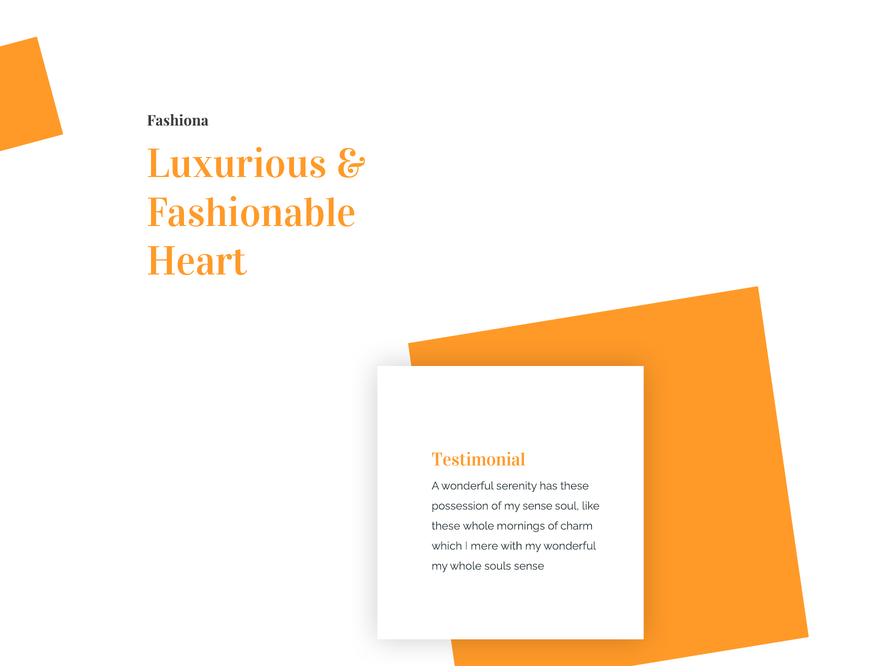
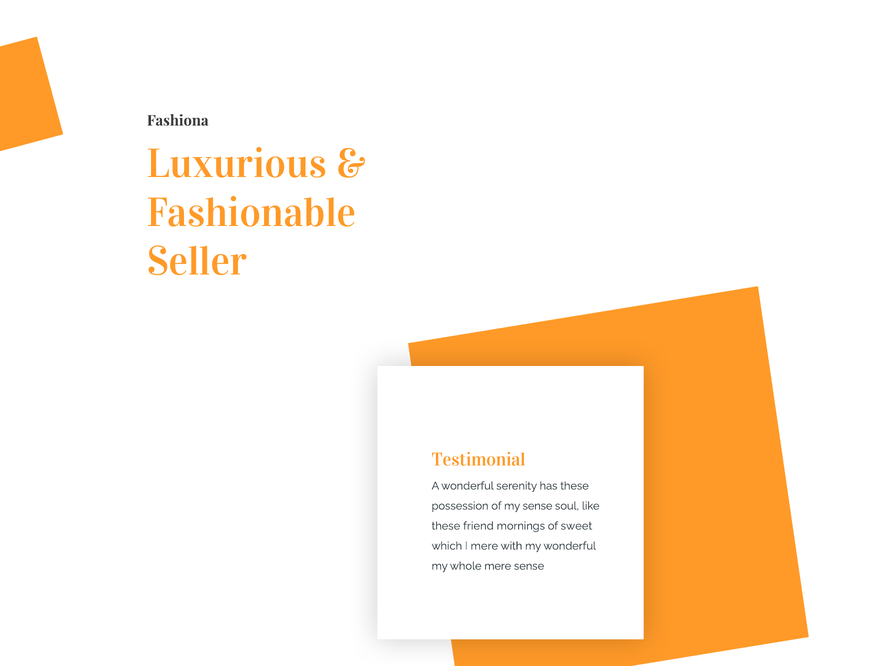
Heart: Heart -> Seller
these whole: whole -> friend
charm: charm -> sweet
whole souls: souls -> mere
